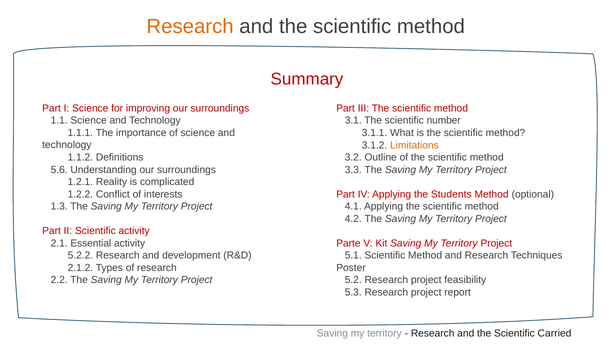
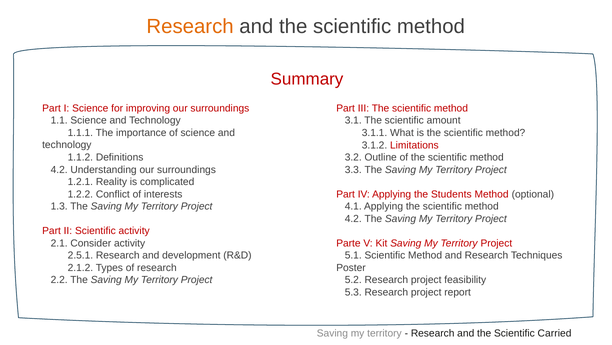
number: number -> amount
Limitations colour: orange -> red
5.6 at (59, 169): 5.6 -> 4.2
Essential: Essential -> Consider
5.2.2: 5.2.2 -> 2.5.1
